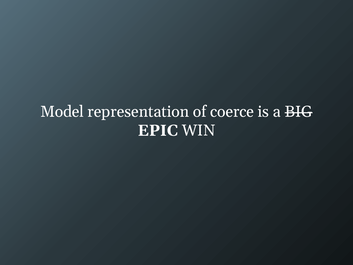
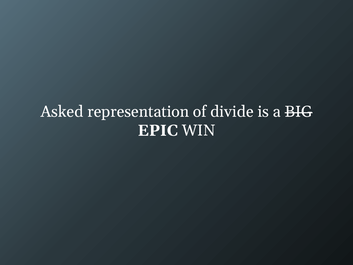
Model: Model -> Asked
coerce: coerce -> divide
